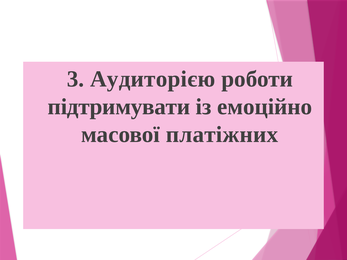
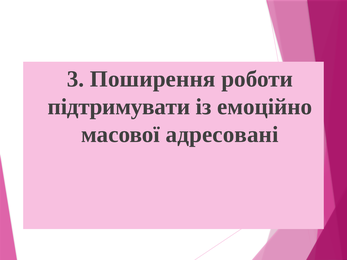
Аудиторією: Аудиторією -> Поширення
платіжних: платіжних -> адресовані
